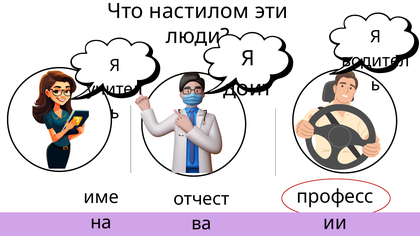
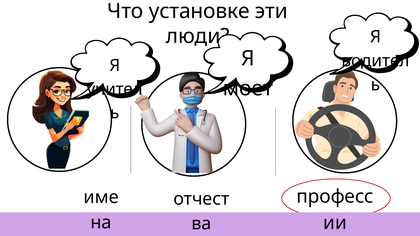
настилом: настилом -> установке
доит: доит -> моет
